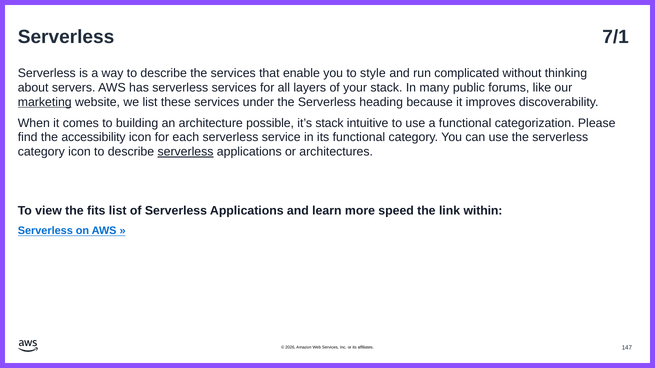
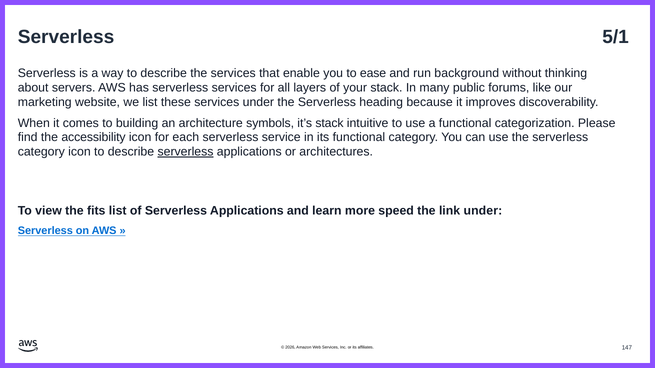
7/1: 7/1 -> 5/1
style: style -> ease
complicated: complicated -> background
marketing underline: present -> none
possible: possible -> symbols
link within: within -> under
